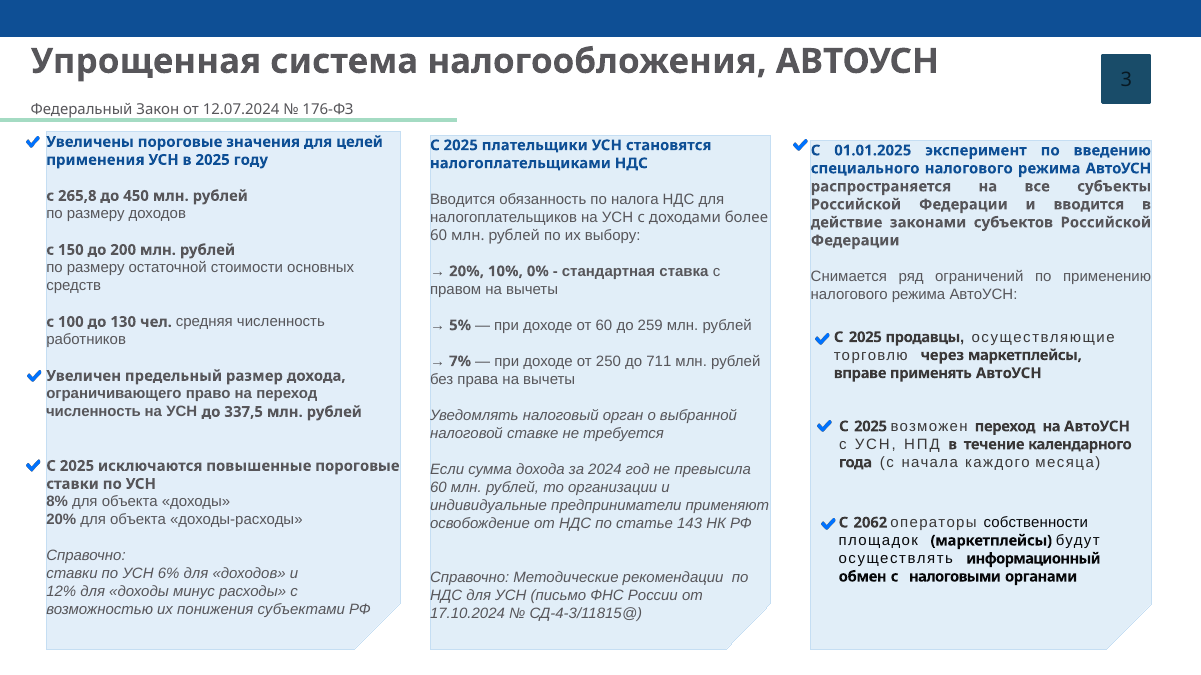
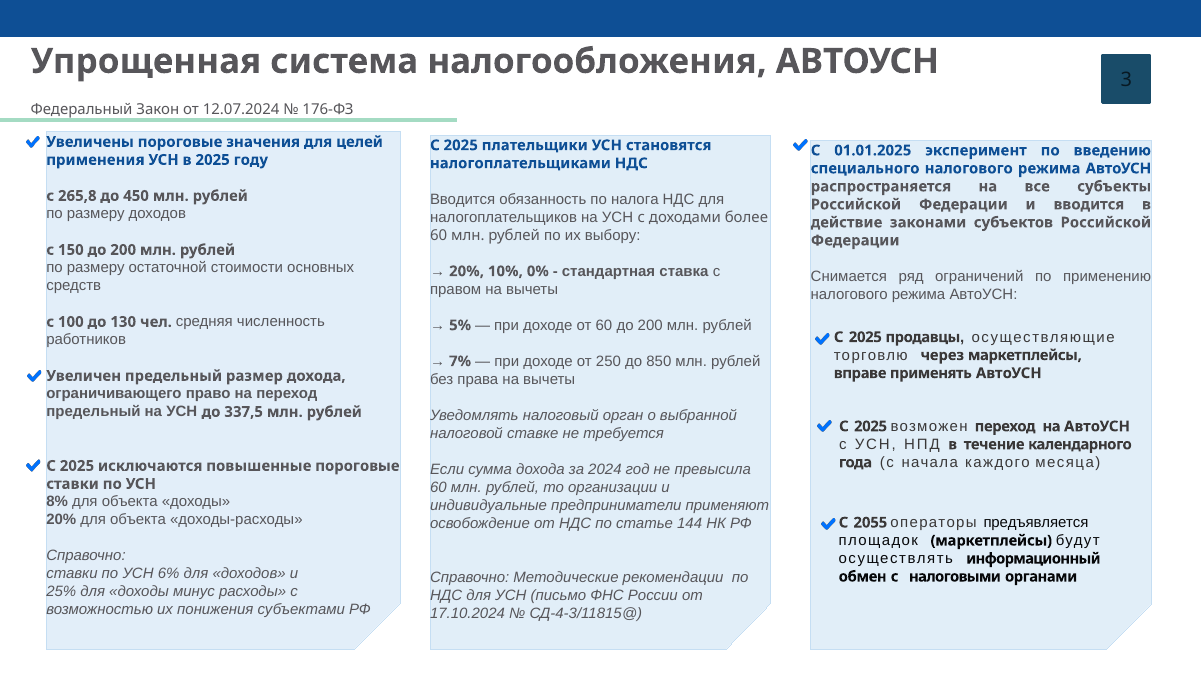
60 до 259: 259 -> 200
711: 711 -> 850
численность at (94, 412): численность -> предельный
143: 143 -> 144
2062: 2062 -> 2055
собственности: собственности -> предъявляется
12%: 12% -> 25%
